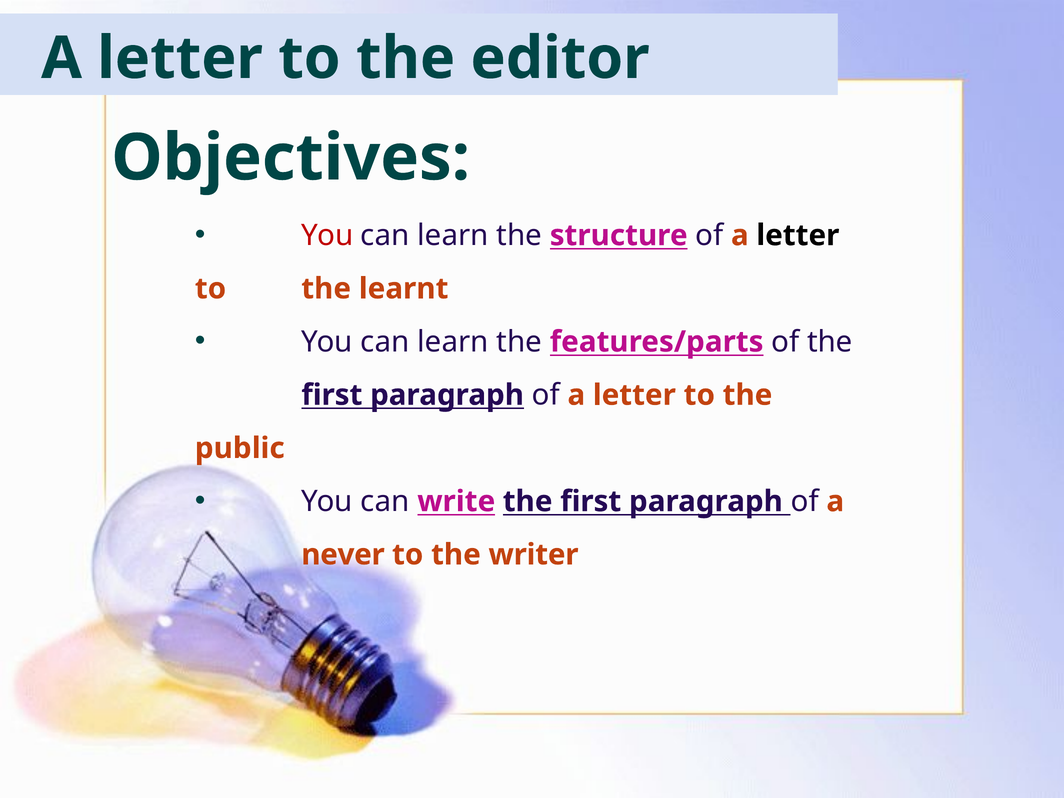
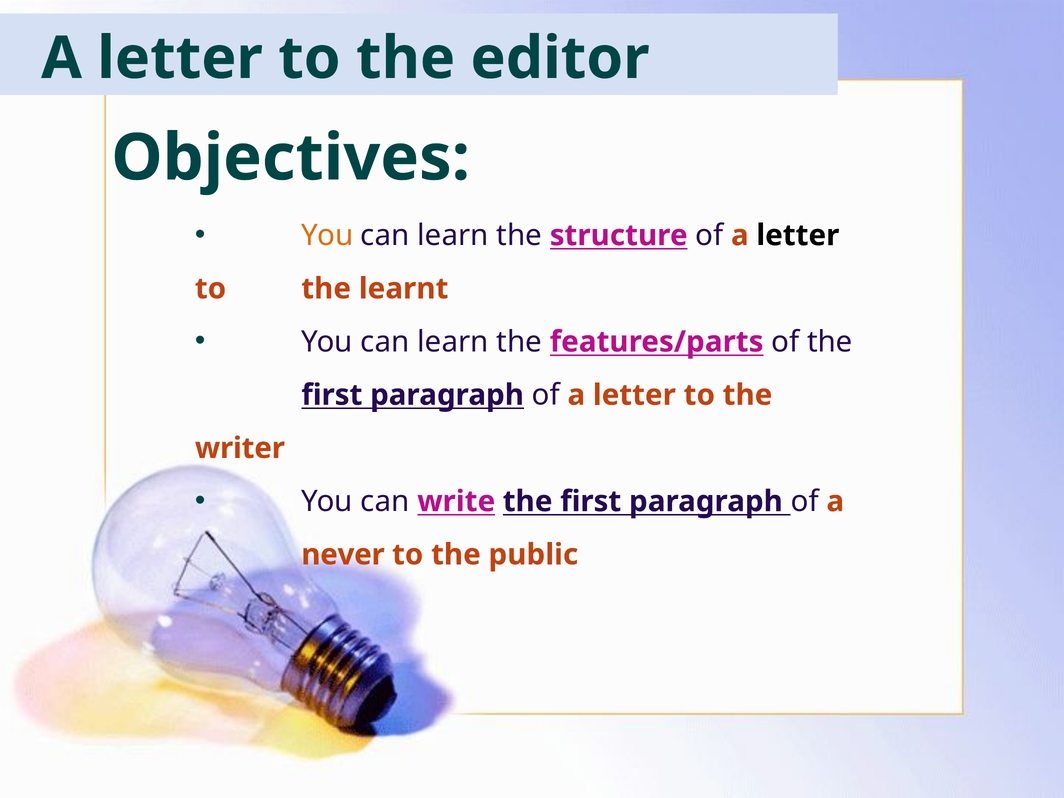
You at (327, 235) colour: red -> orange
public: public -> writer
writer: writer -> public
